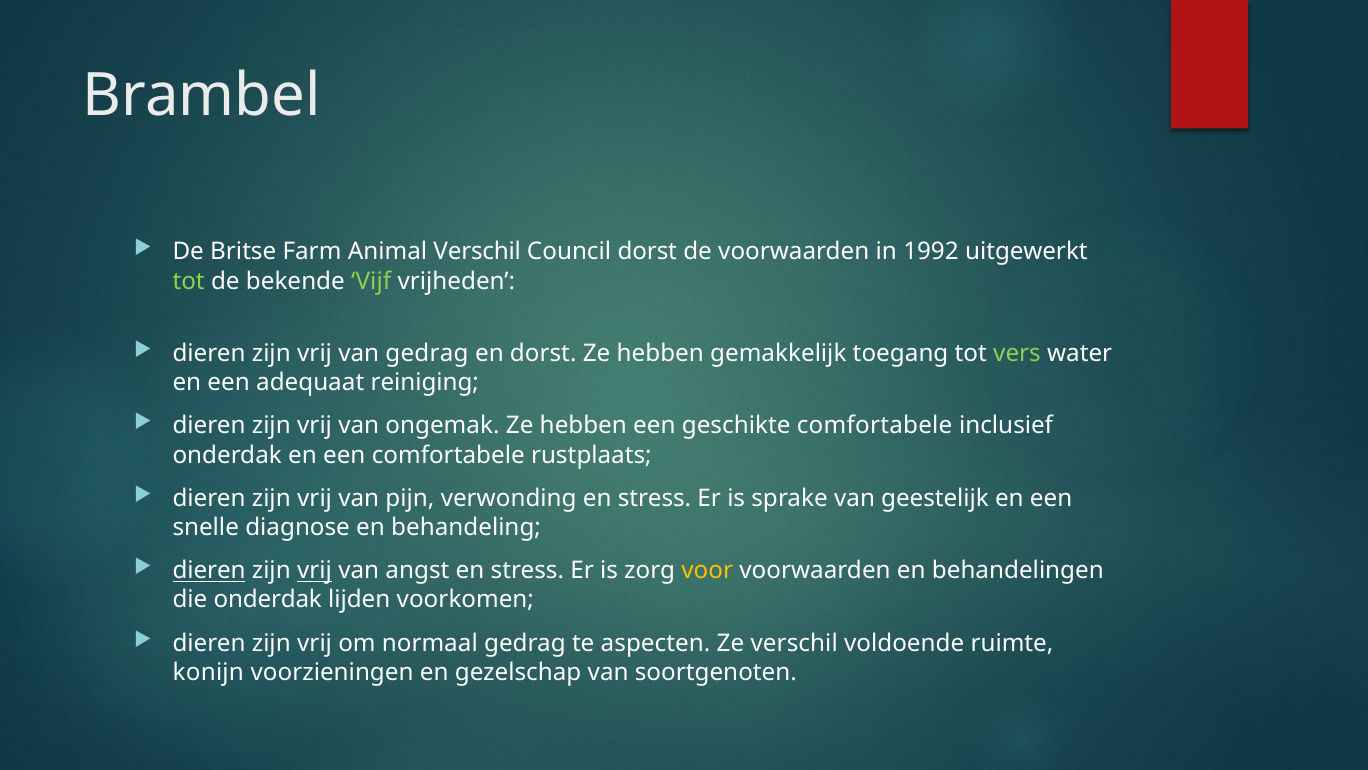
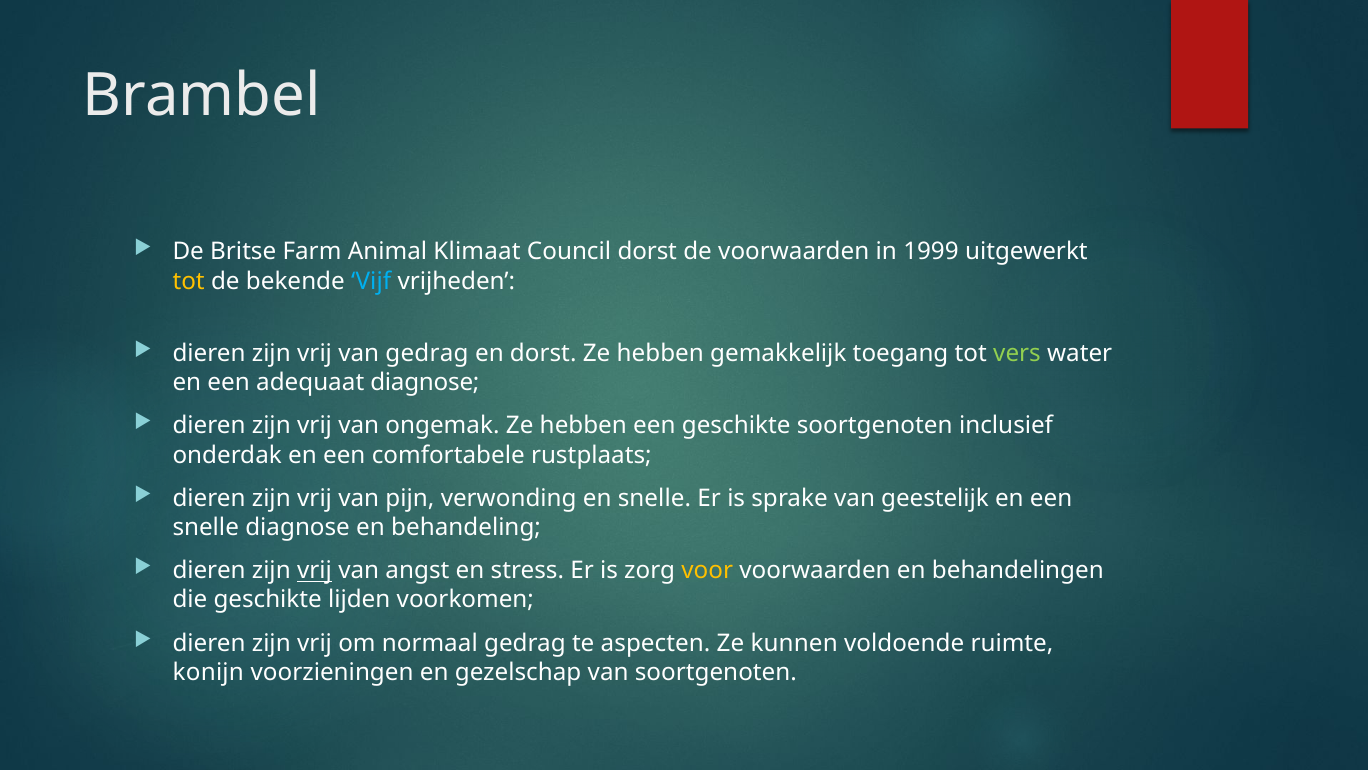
Animal Verschil: Verschil -> Klimaat
1992: 1992 -> 1999
tot at (189, 281) colour: light green -> yellow
Vijf colour: light green -> light blue
adequaat reiniging: reiniging -> diagnose
geschikte comfortabele: comfortabele -> soortgenoten
verwonding en stress: stress -> snelle
dieren at (209, 571) underline: present -> none
die onderdak: onderdak -> geschikte
Ze verschil: verschil -> kunnen
